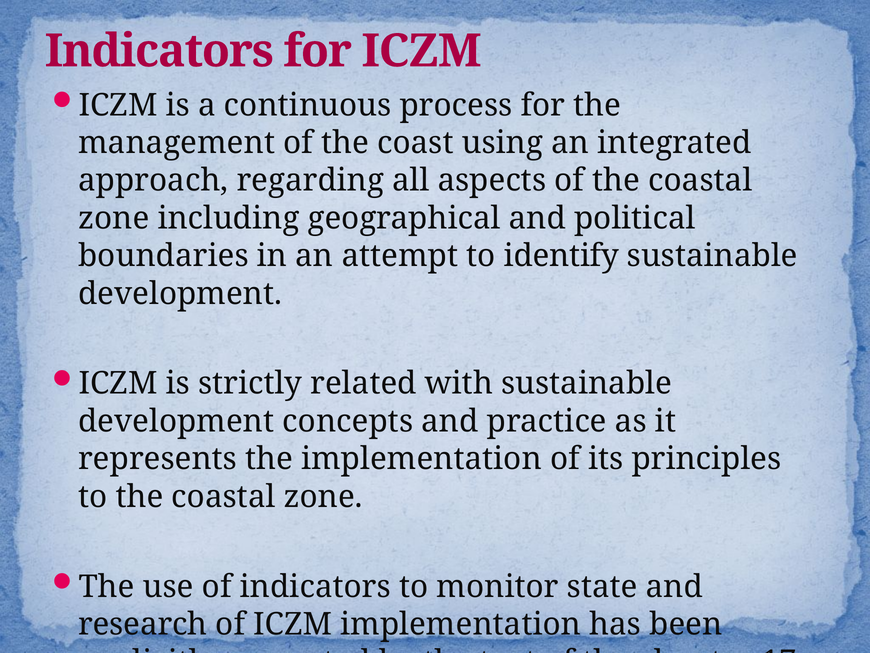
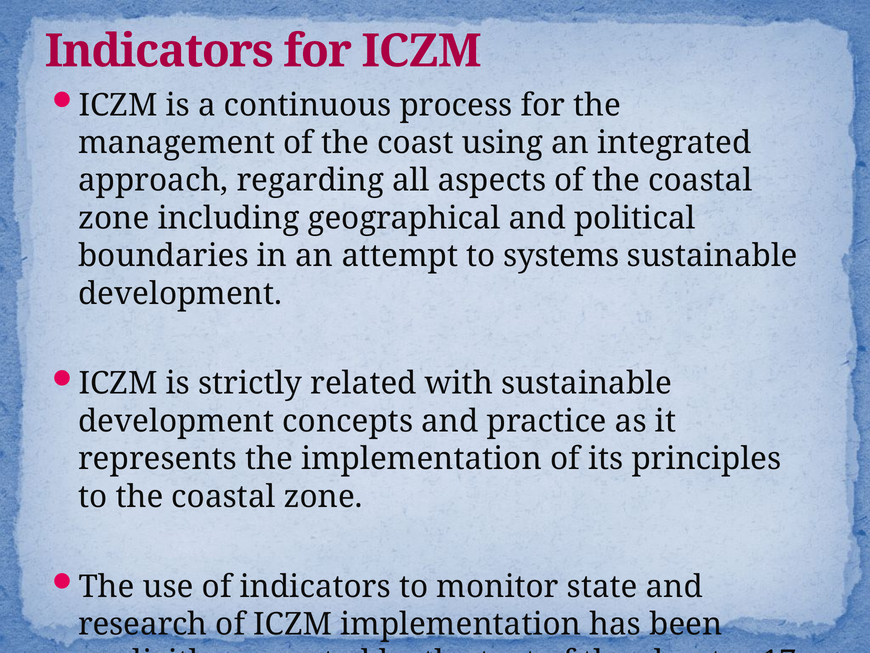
identify: identify -> systems
